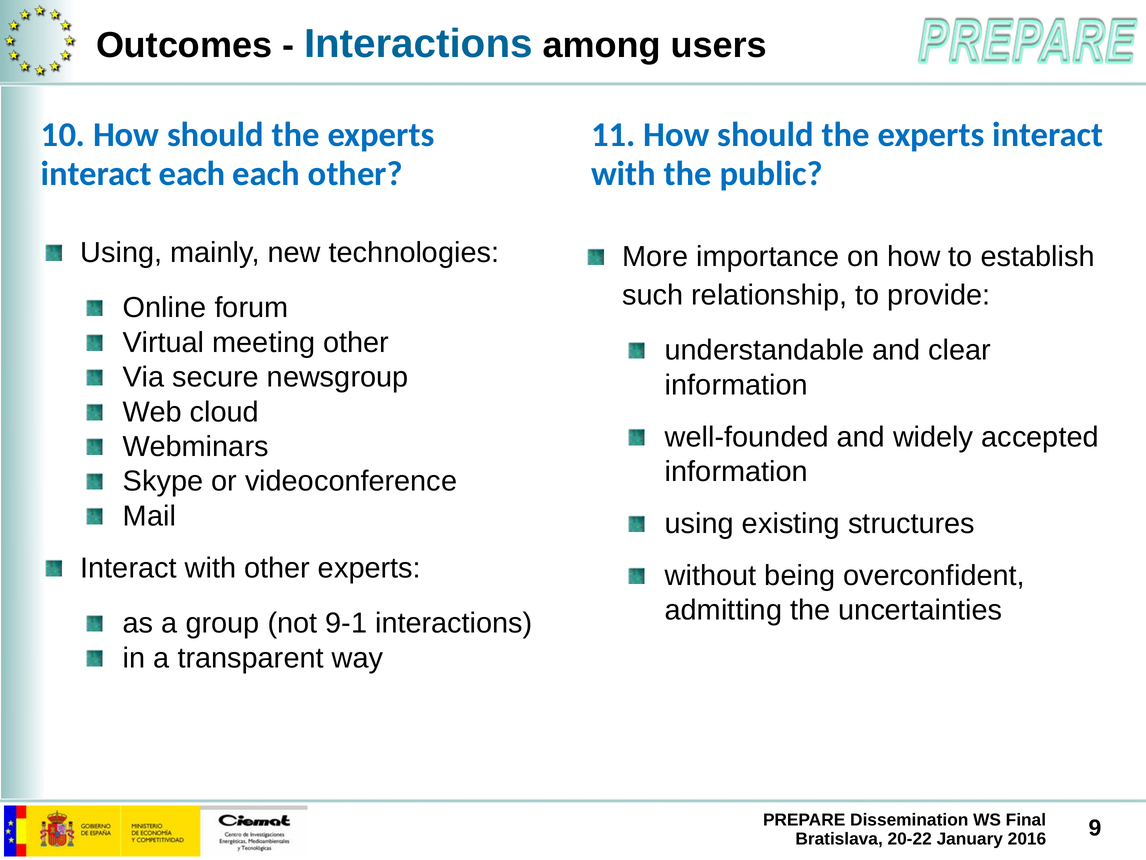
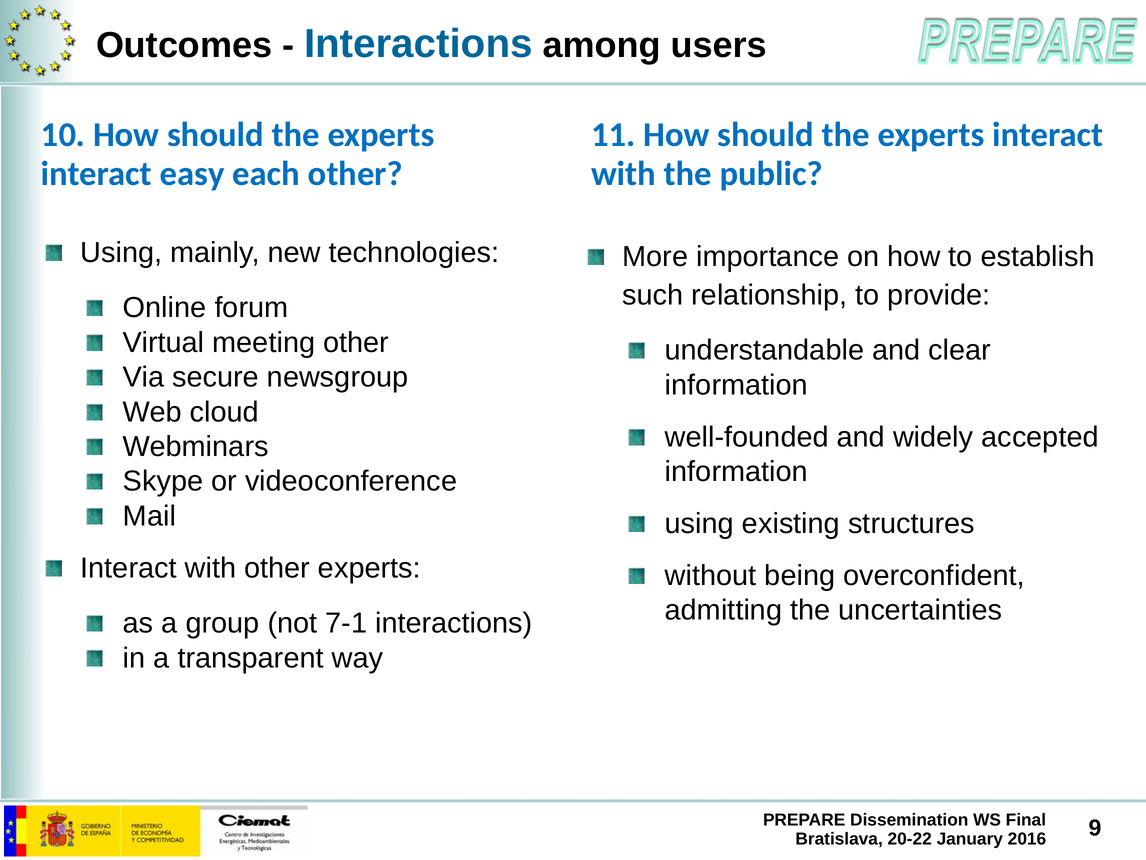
interact each: each -> easy
9-1: 9-1 -> 7-1
